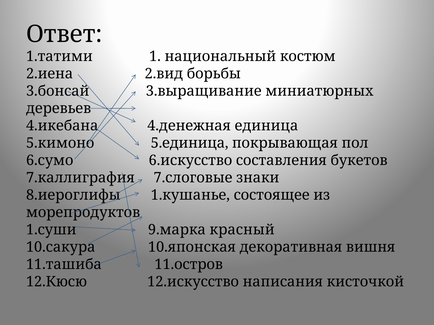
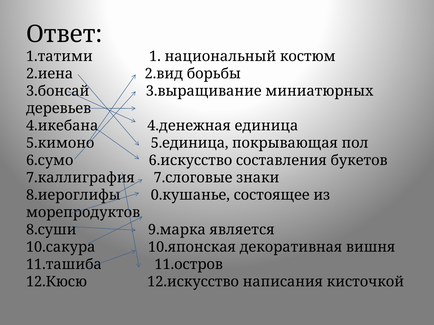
1.кушанье: 1.кушанье -> 0.кушанье
1.суши: 1.суши -> 8.суши
красный: красный -> является
